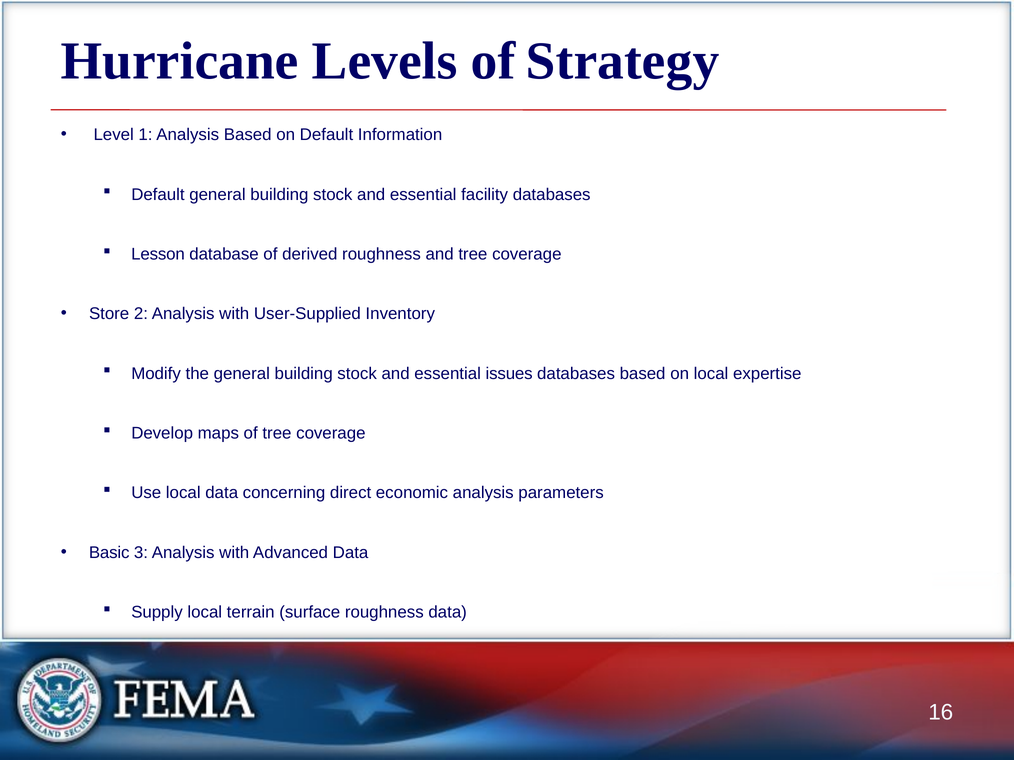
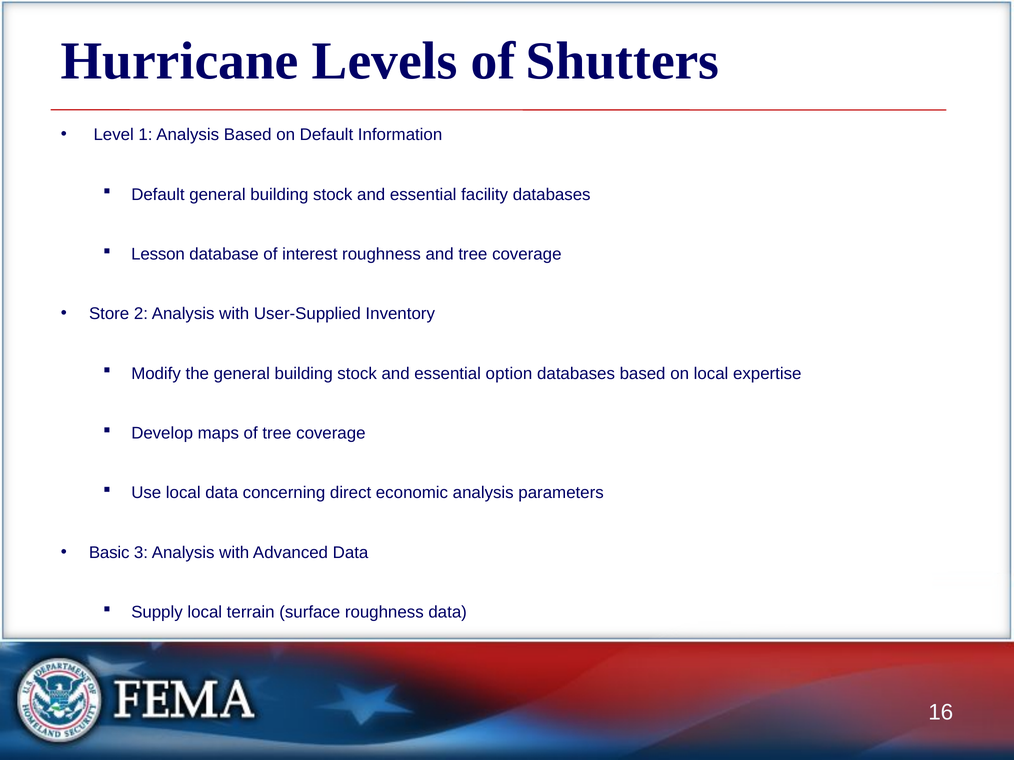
Strategy: Strategy -> Shutters
derived: derived -> interest
issues: issues -> option
